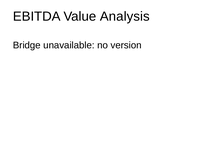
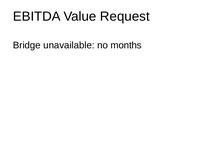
Analysis: Analysis -> Request
version: version -> months
